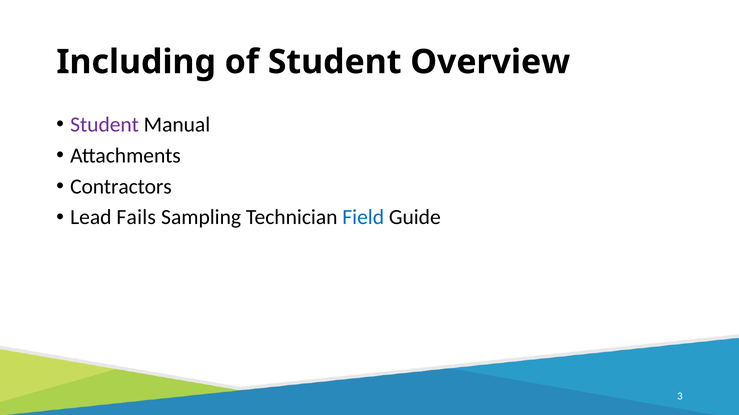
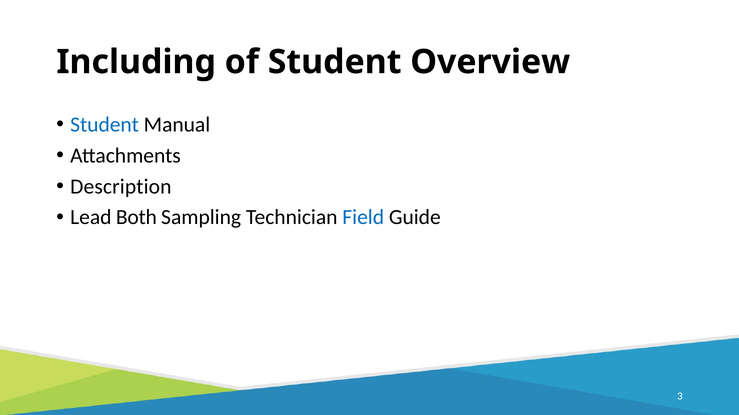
Student at (105, 125) colour: purple -> blue
Contractors: Contractors -> Description
Fails: Fails -> Both
